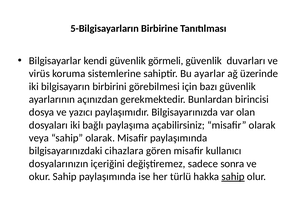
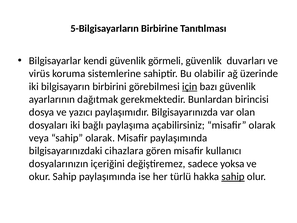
ayarlar: ayarlar -> olabilir
için underline: none -> present
açınızdan: açınızdan -> dağıtmak
sonra: sonra -> yoksa
